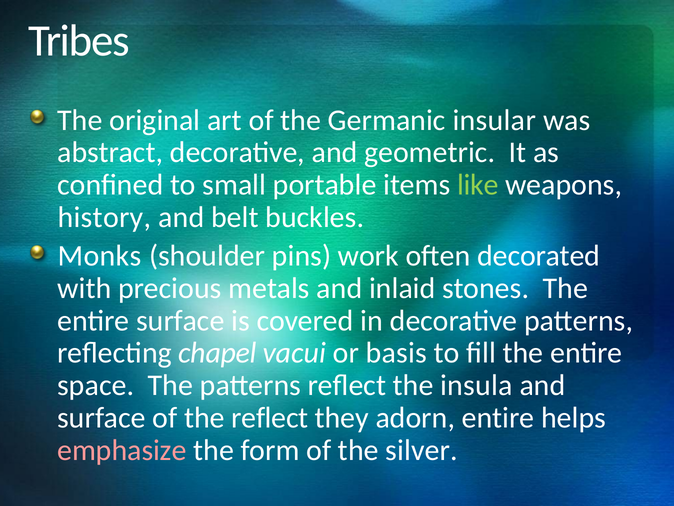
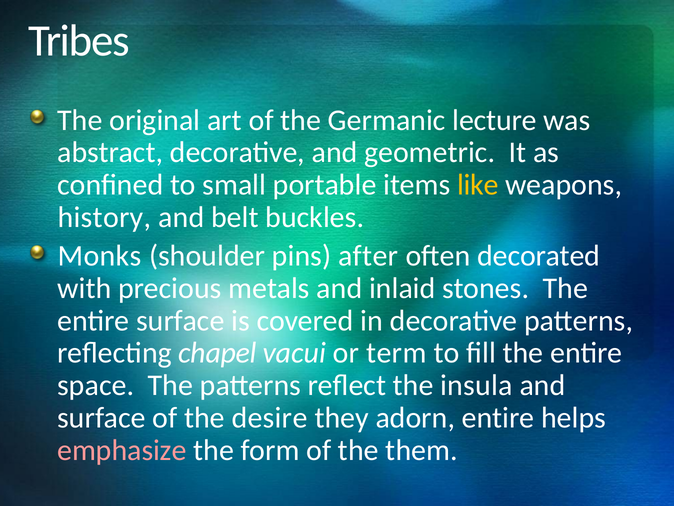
insular: insular -> lecture
like colour: light green -> yellow
work: work -> after
basis: basis -> term
the reflect: reflect -> desire
silver: silver -> them
